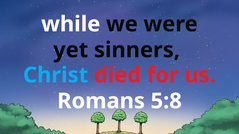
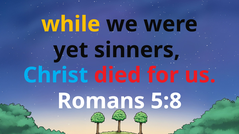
while colour: white -> yellow
